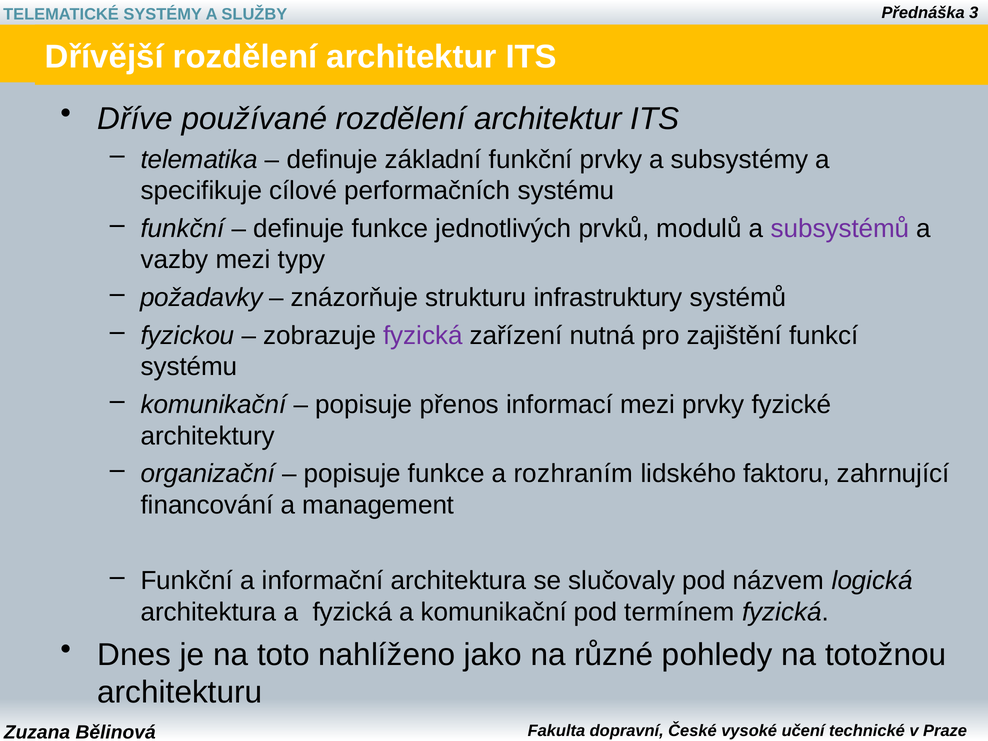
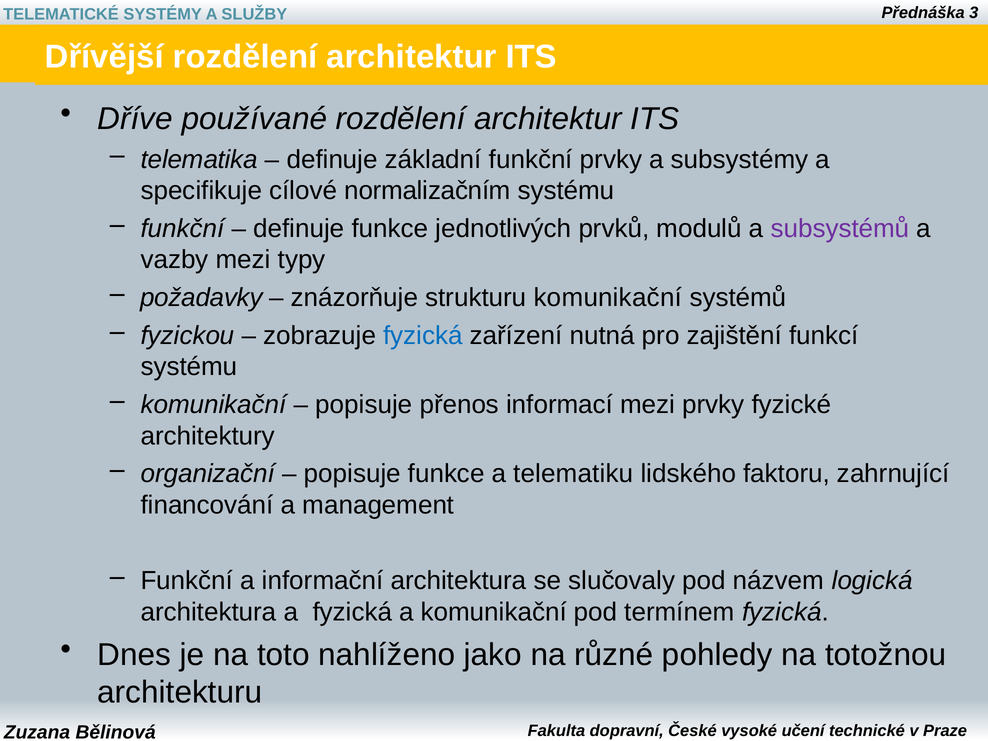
performačních: performačních -> normalizačním
strukturu infrastruktury: infrastruktury -> komunikační
fyzická at (423, 336) colour: purple -> blue
rozhraním: rozhraním -> telematiku
